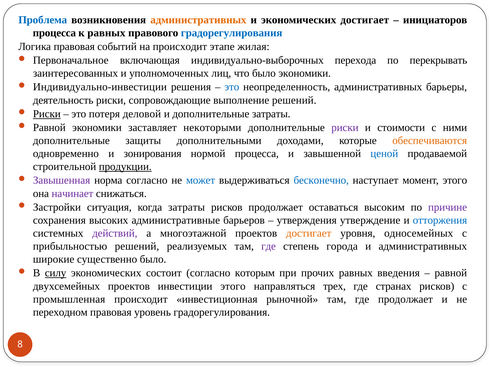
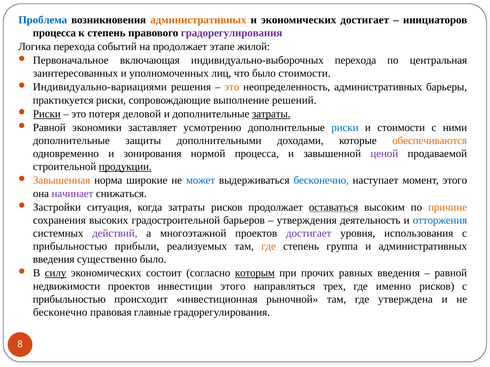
к равных: равных -> степень
градорегулирования at (232, 33) colour: blue -> purple
Логика правовая: правовая -> перехода
на происходит: происходит -> продолжает
жилая: жилая -> жилой
перекрывать: перекрывать -> центральная
было экономики: экономики -> стоимости
Индивидуально-инвестиции: Индивидуально-инвестиции -> Индивидуально-вариациями
это at (232, 87) colour: blue -> orange
деятельность: деятельность -> практикуется
затраты at (271, 114) underline: none -> present
некоторыми: некоторыми -> усмотрению
риски at (345, 128) colour: purple -> blue
ценой colour: blue -> purple
Завышенная colour: purple -> orange
норма согласно: согласно -> широкие
оставаться underline: none -> present
причине colour: purple -> orange
административные: административные -> градостроительной
утверждение: утверждение -> деятельность
достигает at (309, 234) colour: orange -> purple
односемейных: односемейных -> использования
прибыльностью решений: решений -> прибыли
где at (269, 247) colour: purple -> orange
города: города -> группа
широкие at (54, 260): широкие -> введения
которым underline: none -> present
двухсемейных: двухсемейных -> недвижимости
странах: странах -> именно
промышленная at (69, 300): промышленная -> прибыльностью
где продолжает: продолжает -> утверждена
переходном at (60, 313): переходном -> бесконечно
уровень: уровень -> главные
